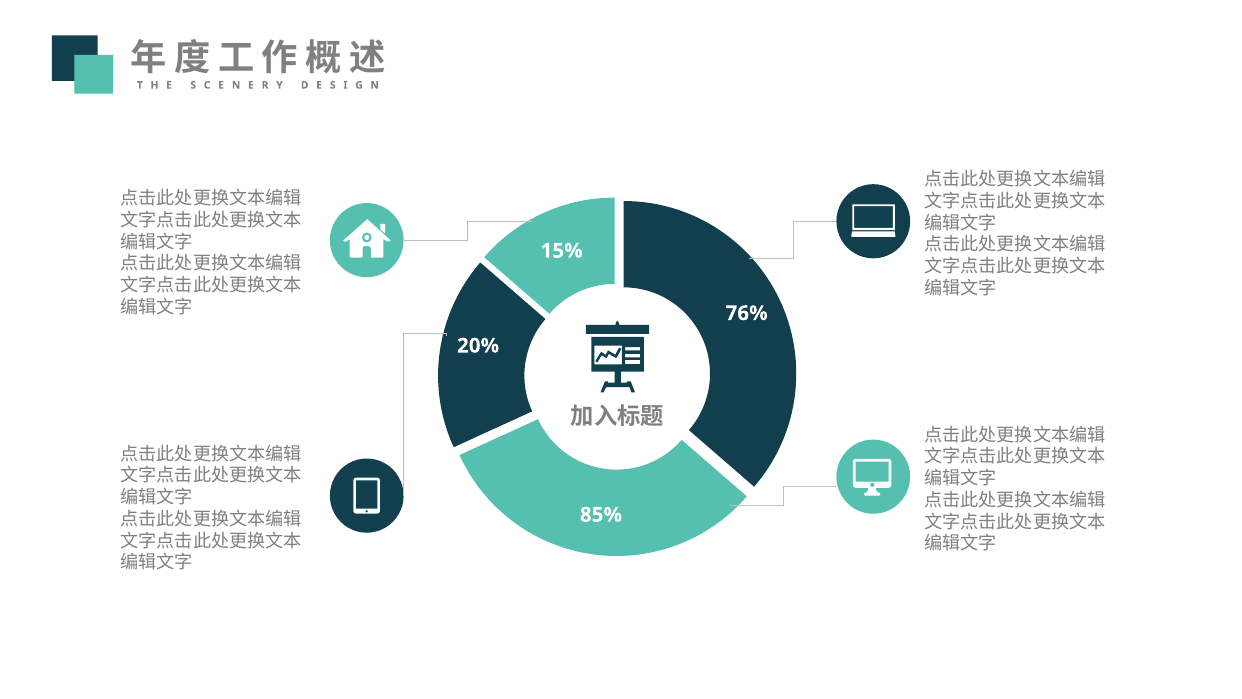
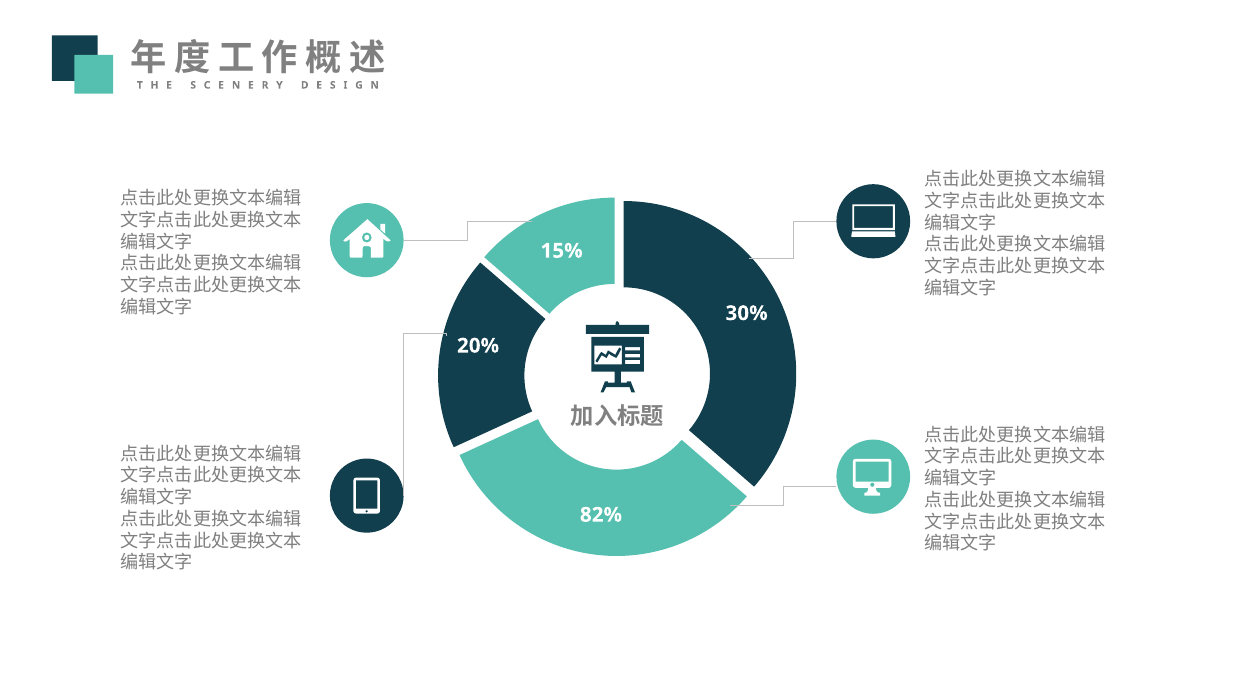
76%: 76% -> 30%
85%: 85% -> 82%
